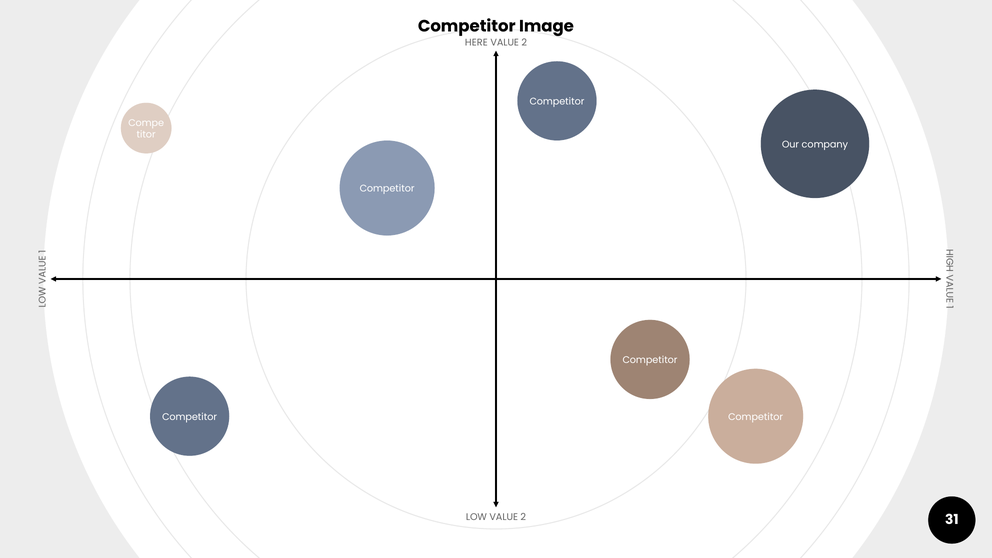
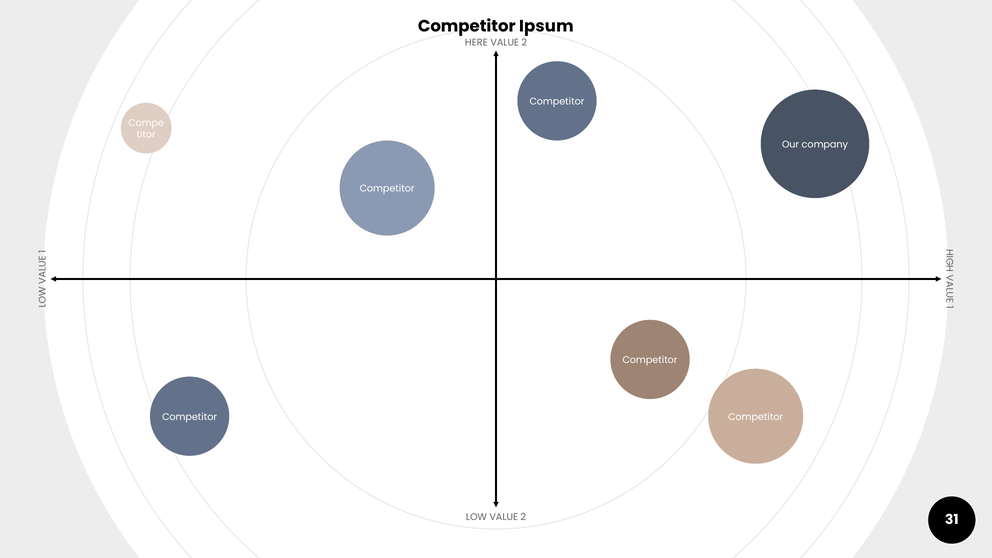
Image: Image -> Ipsum
